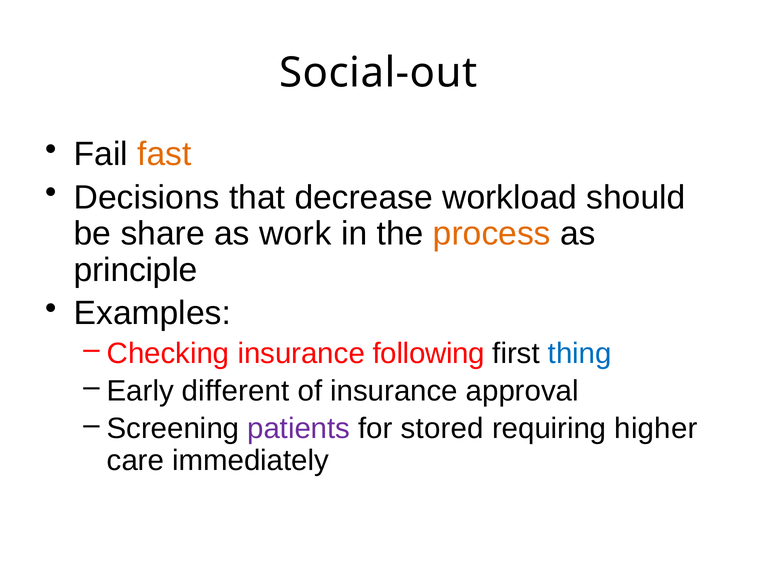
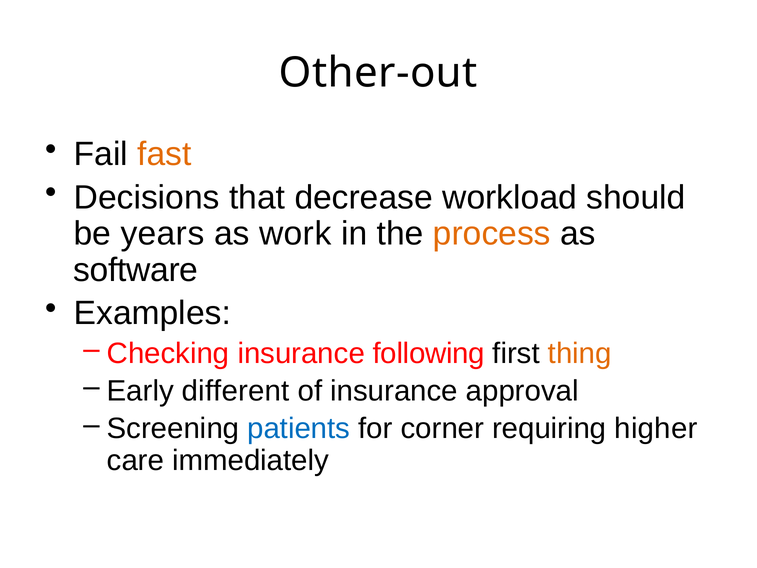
Social-out: Social-out -> Other-out
share: share -> years
principle: principle -> software
thing colour: blue -> orange
patients colour: purple -> blue
stored: stored -> corner
